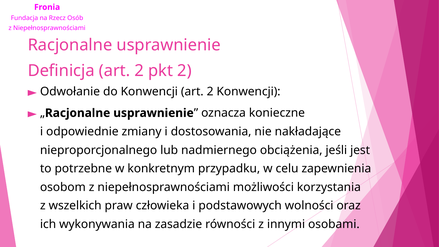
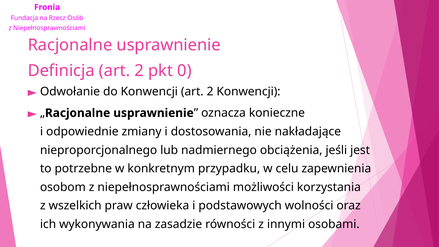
pkt 2: 2 -> 0
